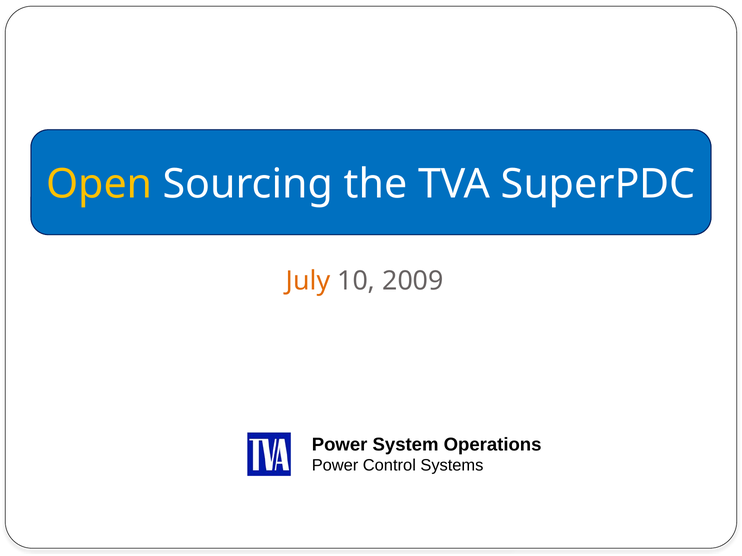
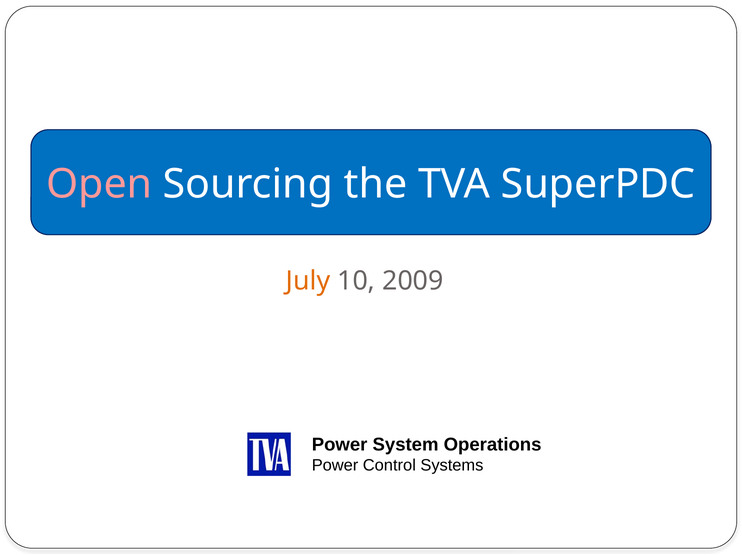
Open at (99, 184) colour: yellow -> pink
